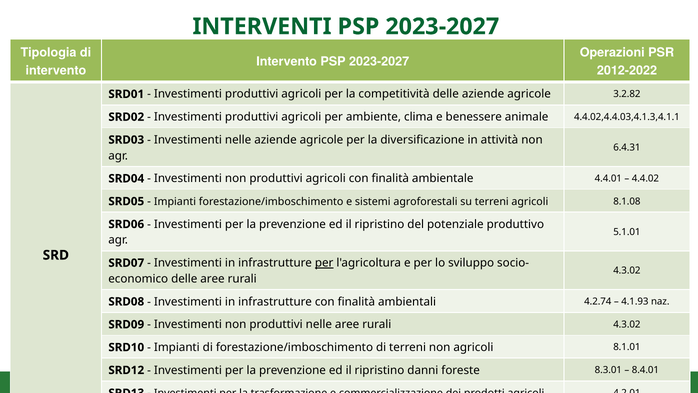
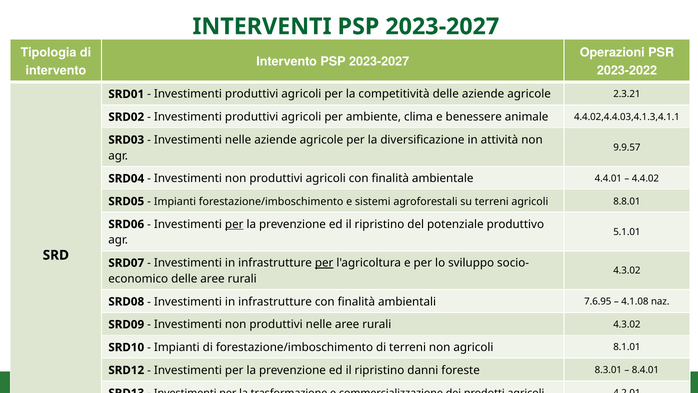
2012-2022: 2012-2022 -> 2023-2022
3.2.82: 3.2.82 -> 2.3.21
6.4.31: 6.4.31 -> 9.9.57
8.1.08: 8.1.08 -> 8.8.01
per at (234, 224) underline: none -> present
4.2.74: 4.2.74 -> 7.6.95
4.1.93: 4.1.93 -> 4.1.08
